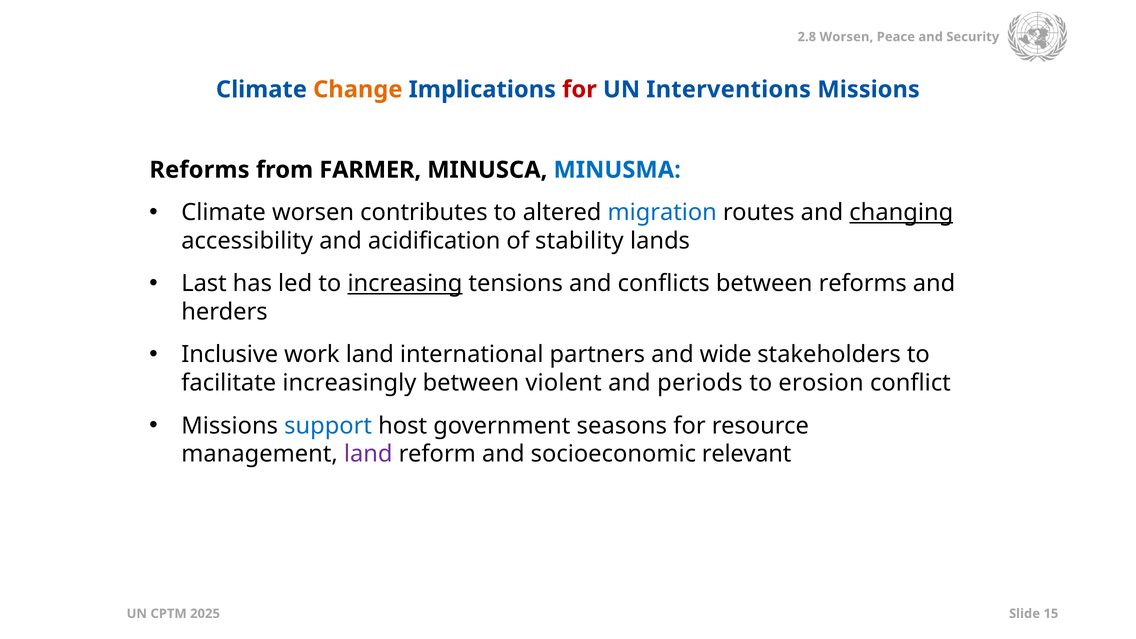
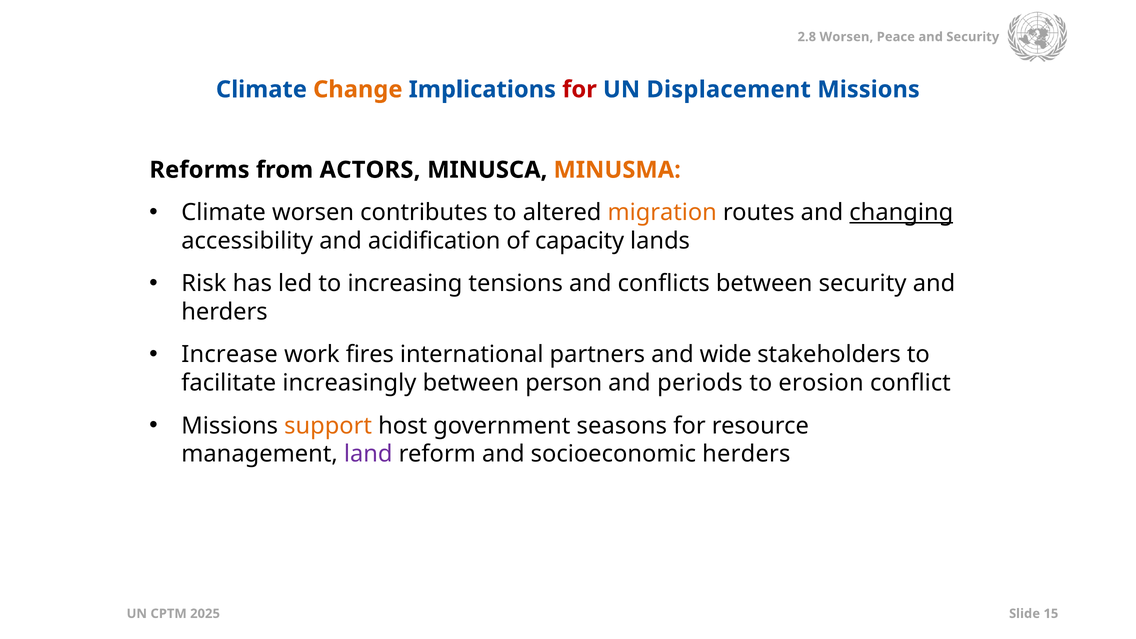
Interventions: Interventions -> Displacement
FARMER: FARMER -> ACTORS
MINUSMA colour: blue -> orange
migration colour: blue -> orange
stability: stability -> capacity
Last: Last -> Risk
increasing underline: present -> none
between reforms: reforms -> security
Inclusive: Inclusive -> Increase
work land: land -> fires
violent: violent -> person
support colour: blue -> orange
socioeconomic relevant: relevant -> herders
